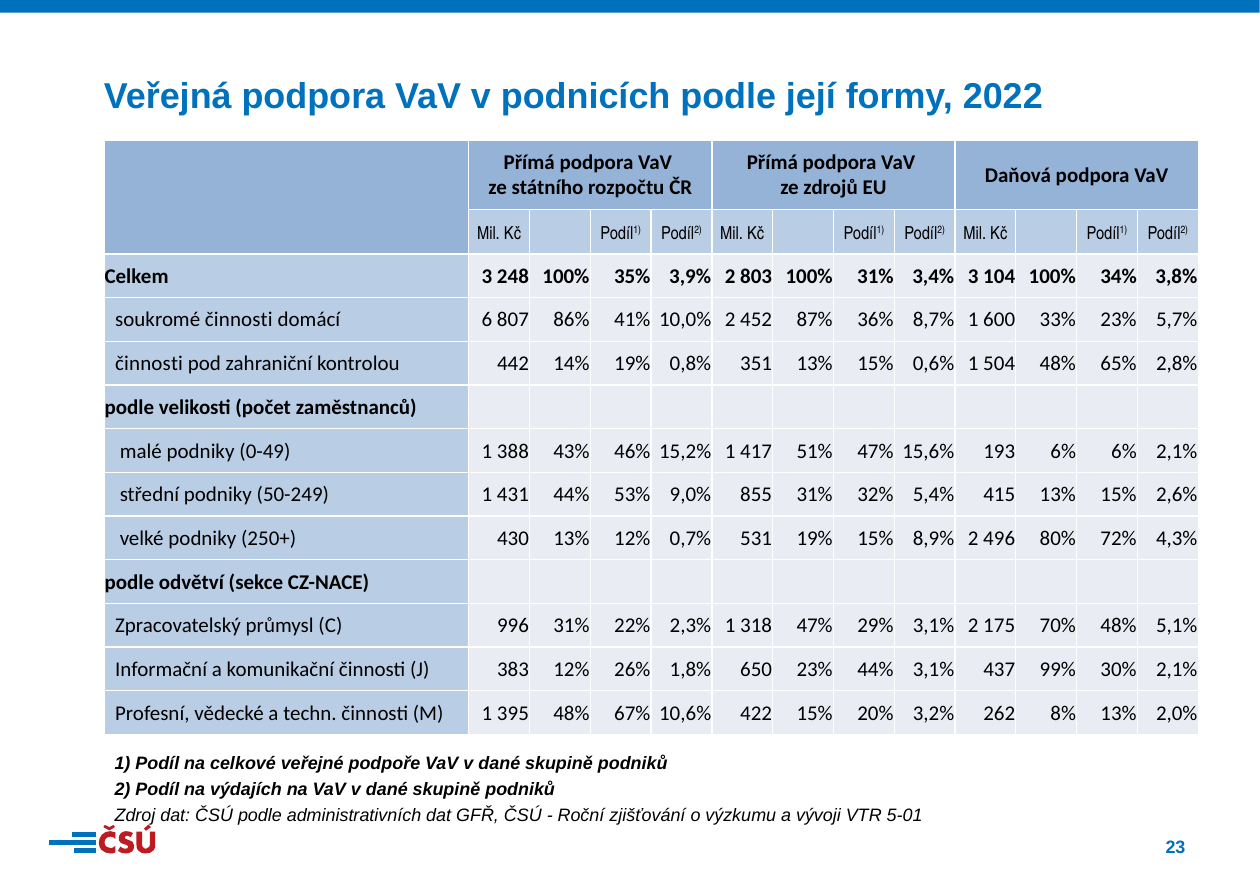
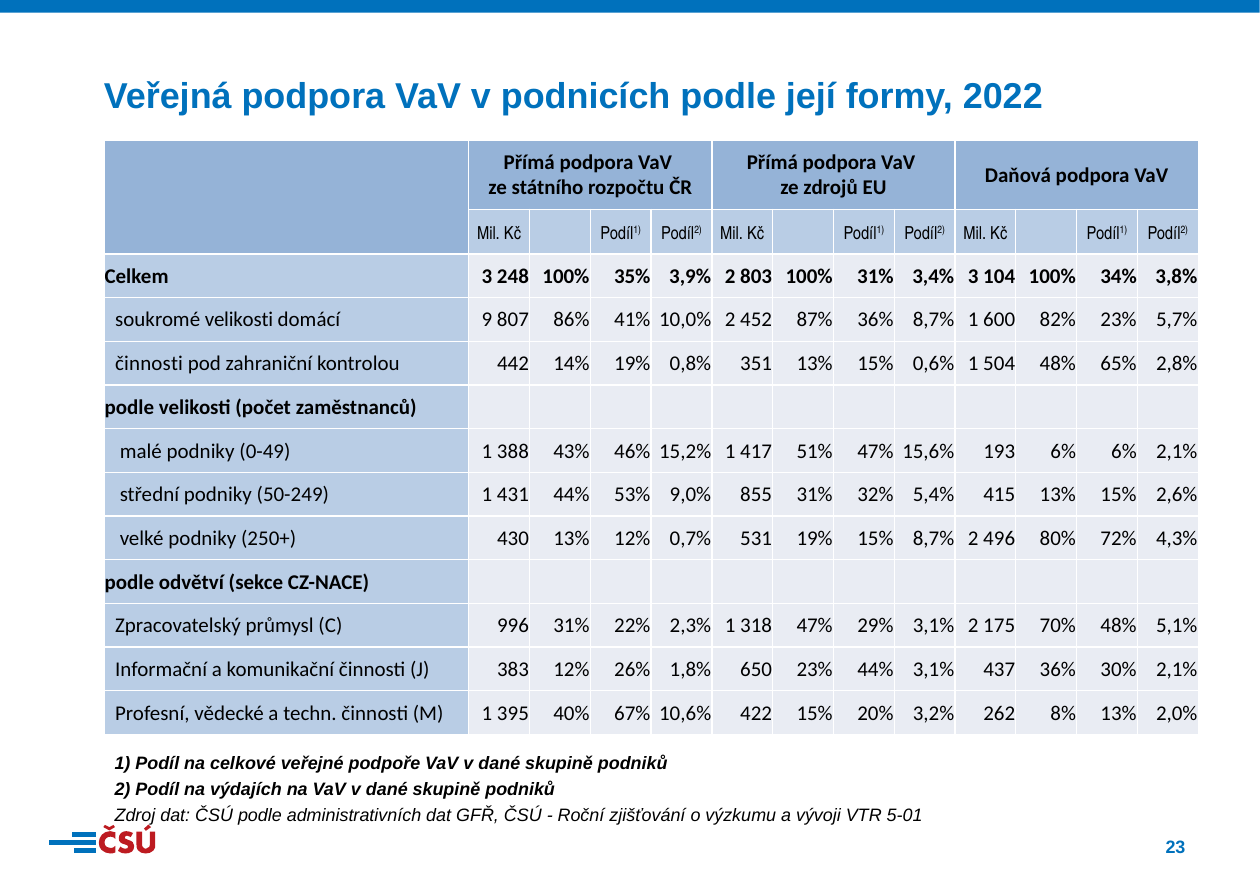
soukromé činnosti: činnosti -> velikosti
6: 6 -> 9
33%: 33% -> 82%
15% 8,9%: 8,9% -> 8,7%
437 99%: 99% -> 36%
395 48%: 48% -> 40%
